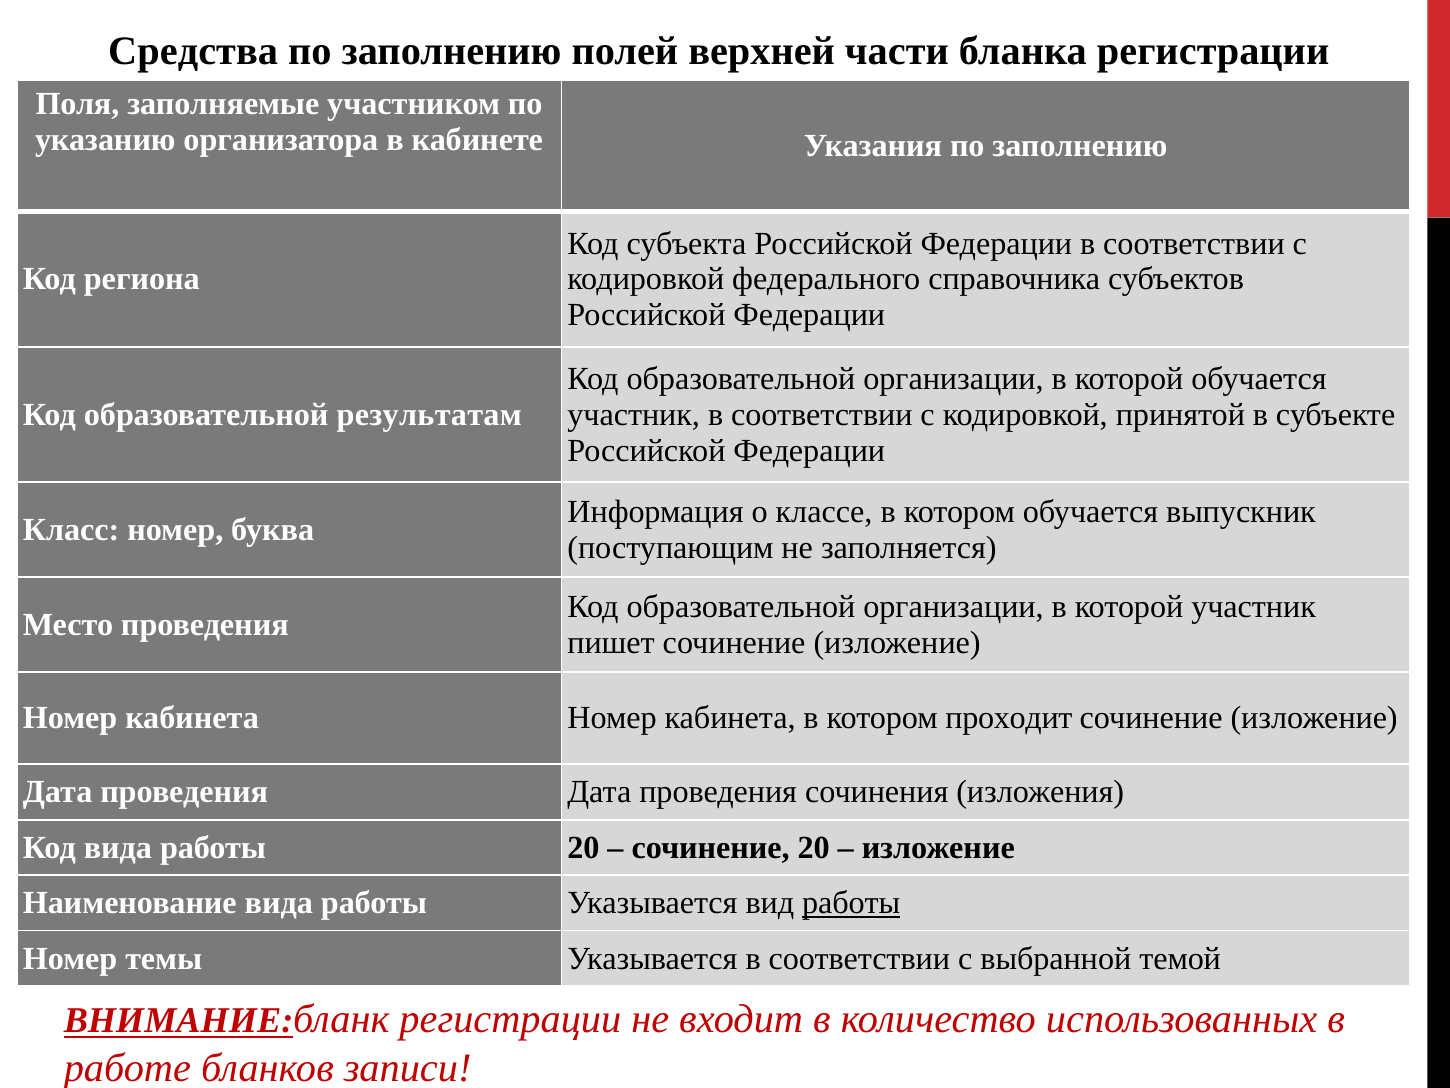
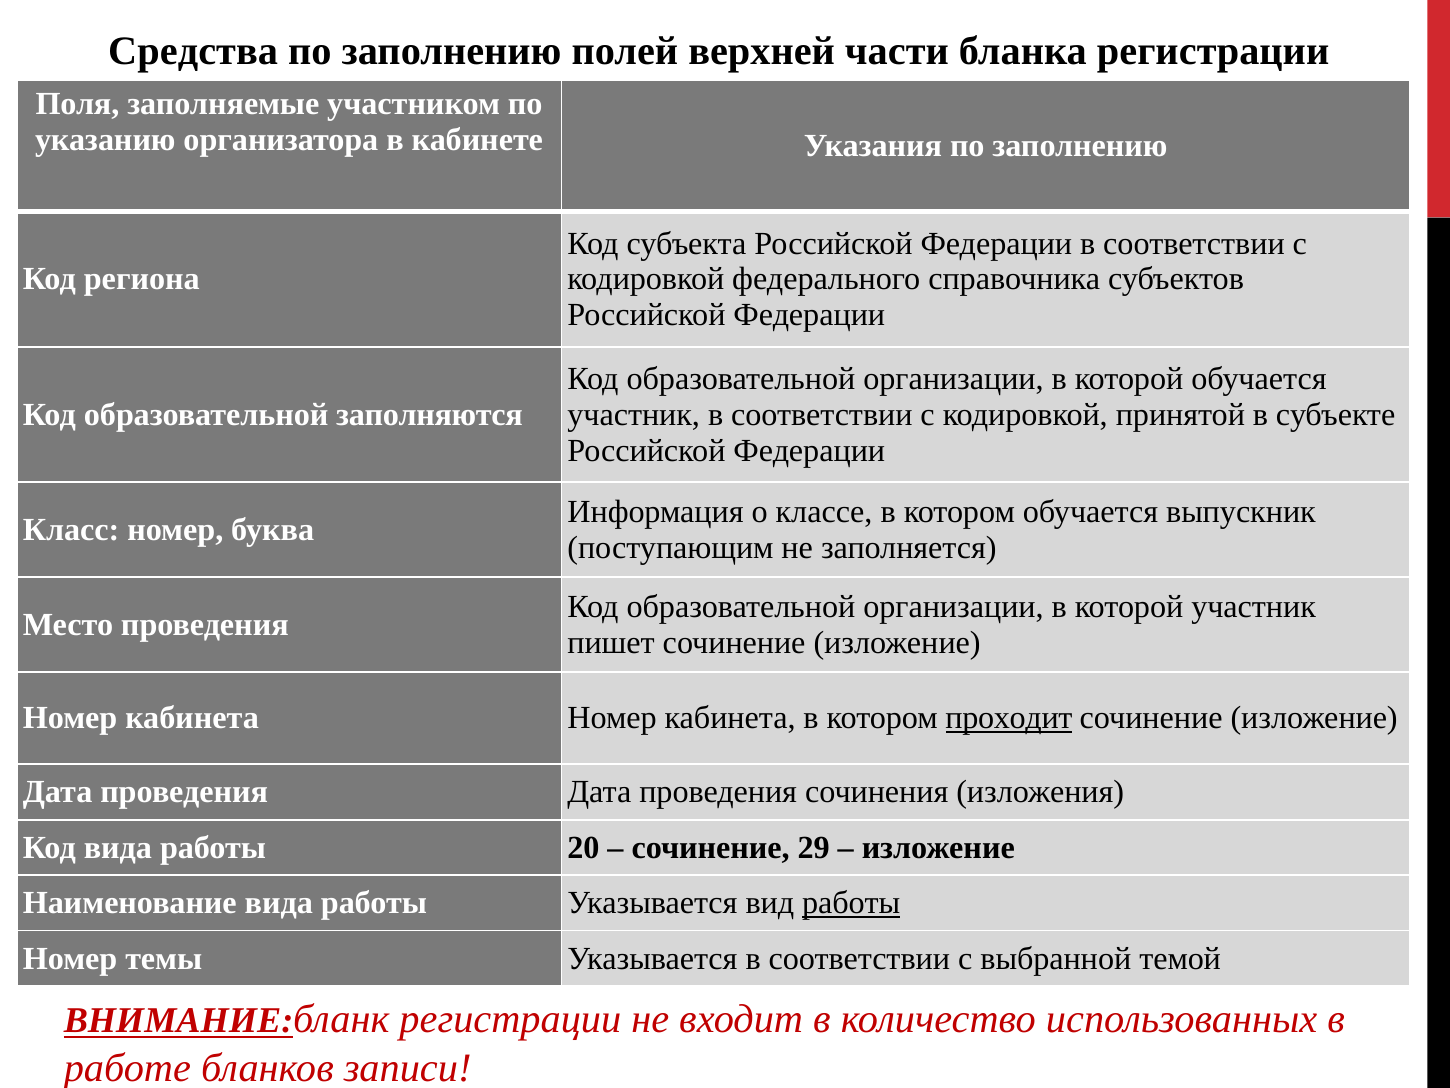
результатам: результатам -> заполняются
проходит underline: none -> present
сочинение 20: 20 -> 29
